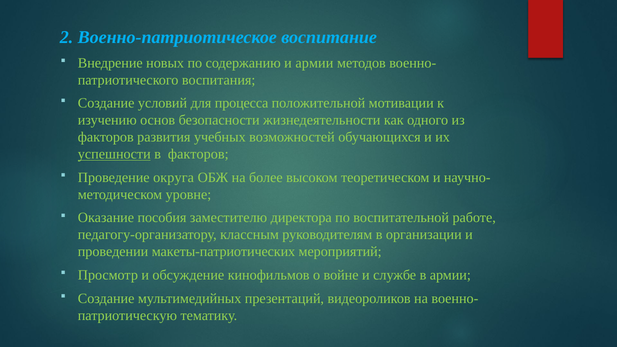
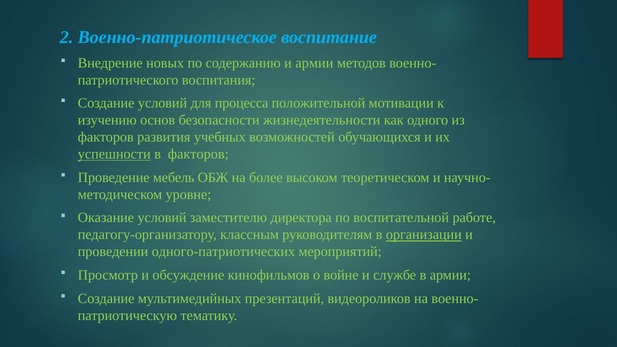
округа: округа -> мебель
Оказание пособия: пособия -> условий
организации underline: none -> present
макеты-патриотических: макеты-патриотических -> одного-патриотических
